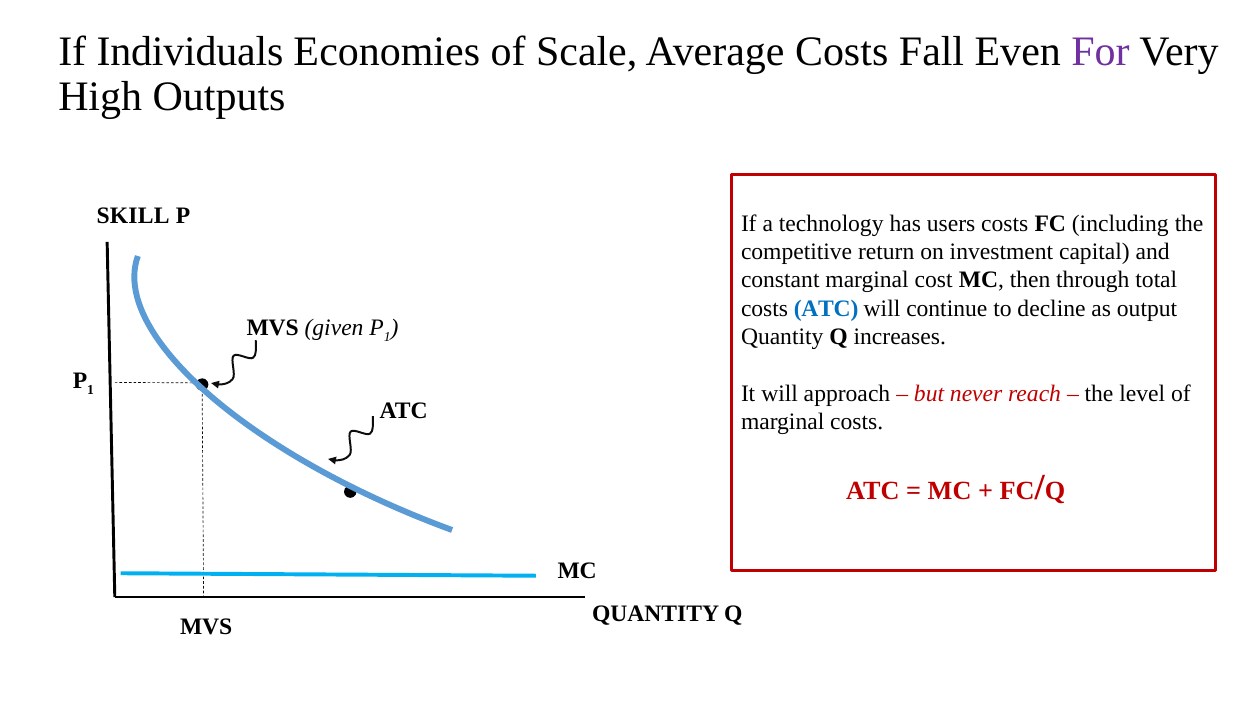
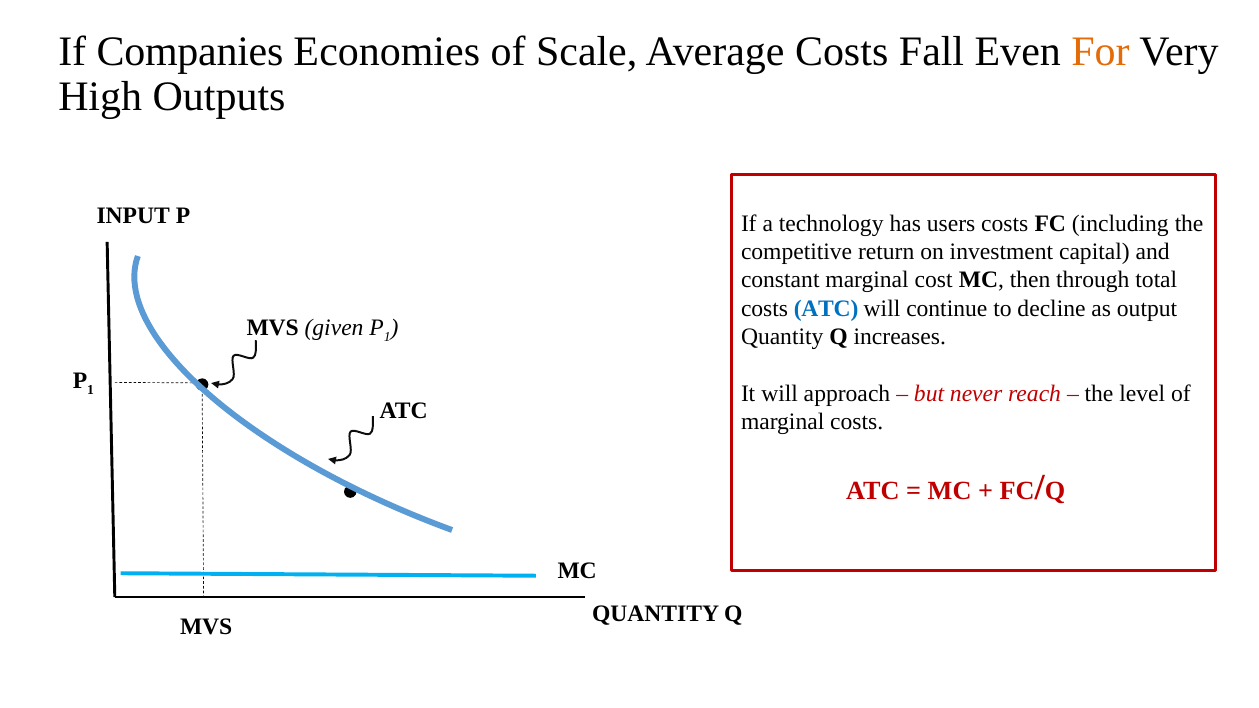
Individuals: Individuals -> Companies
For colour: purple -> orange
SKILL: SKILL -> INPUT
